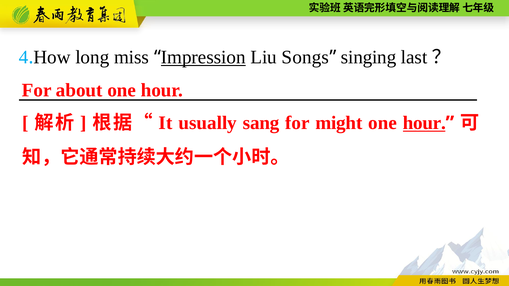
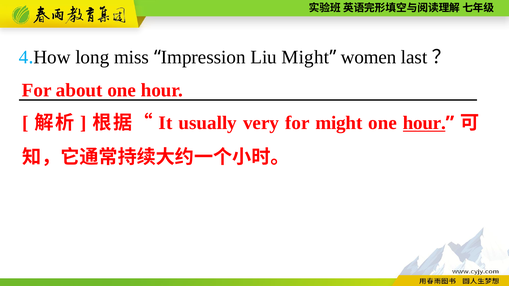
Impression underline: present -> none
Liu Songs: Songs -> Might
singing: singing -> women
sang: sang -> very
